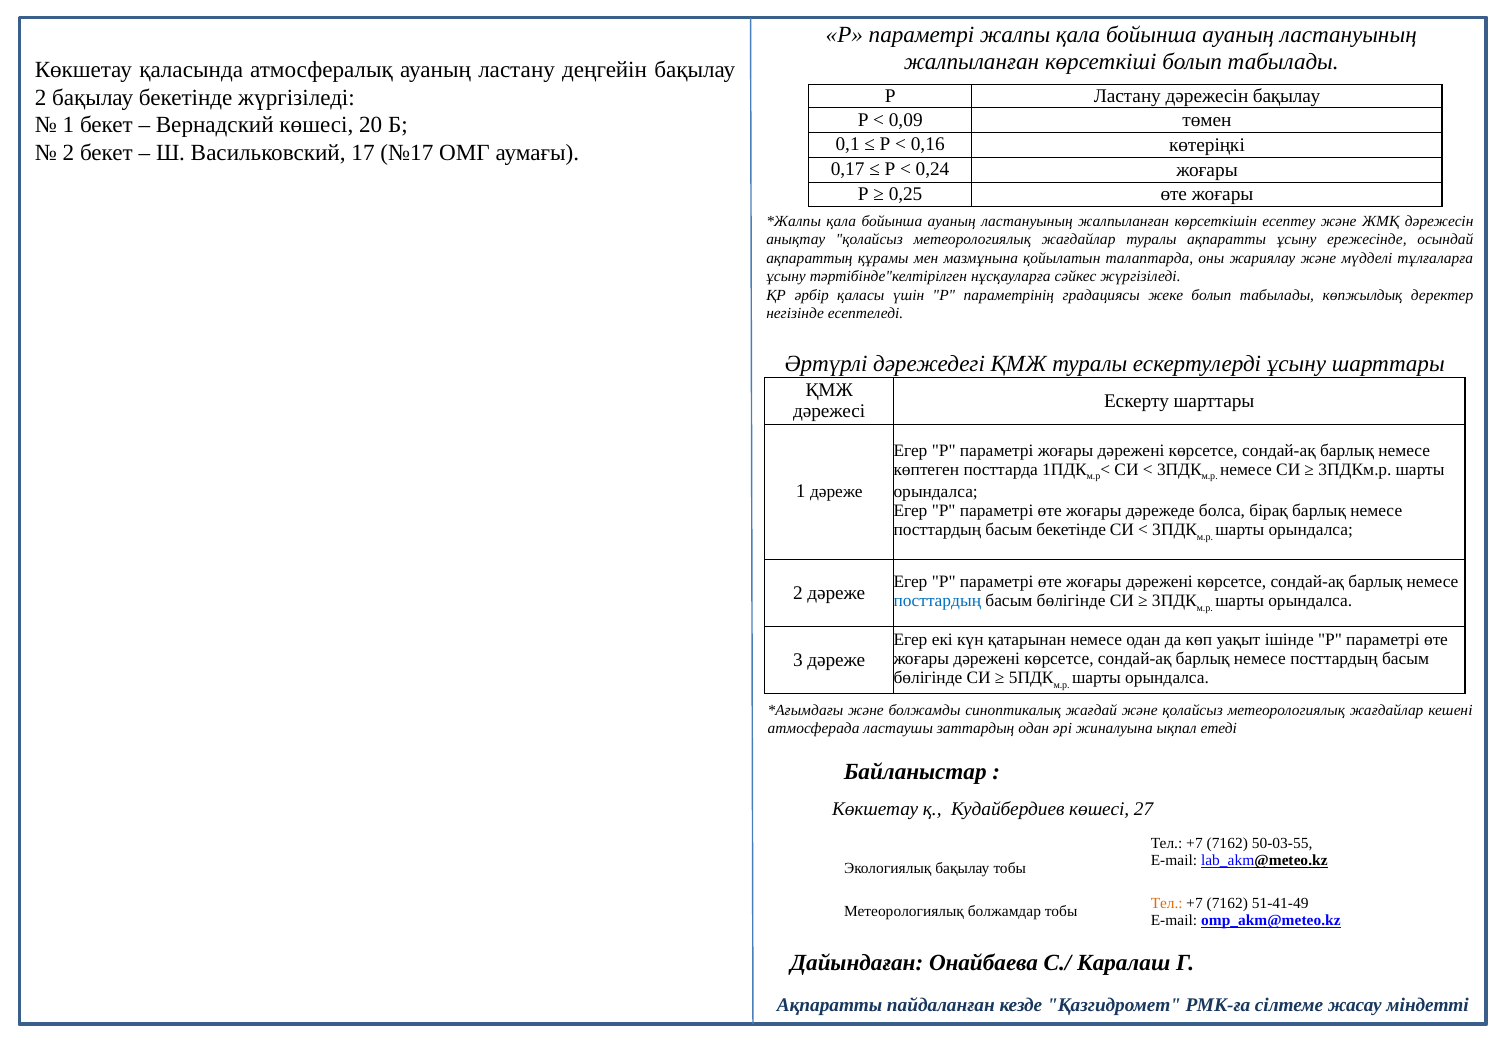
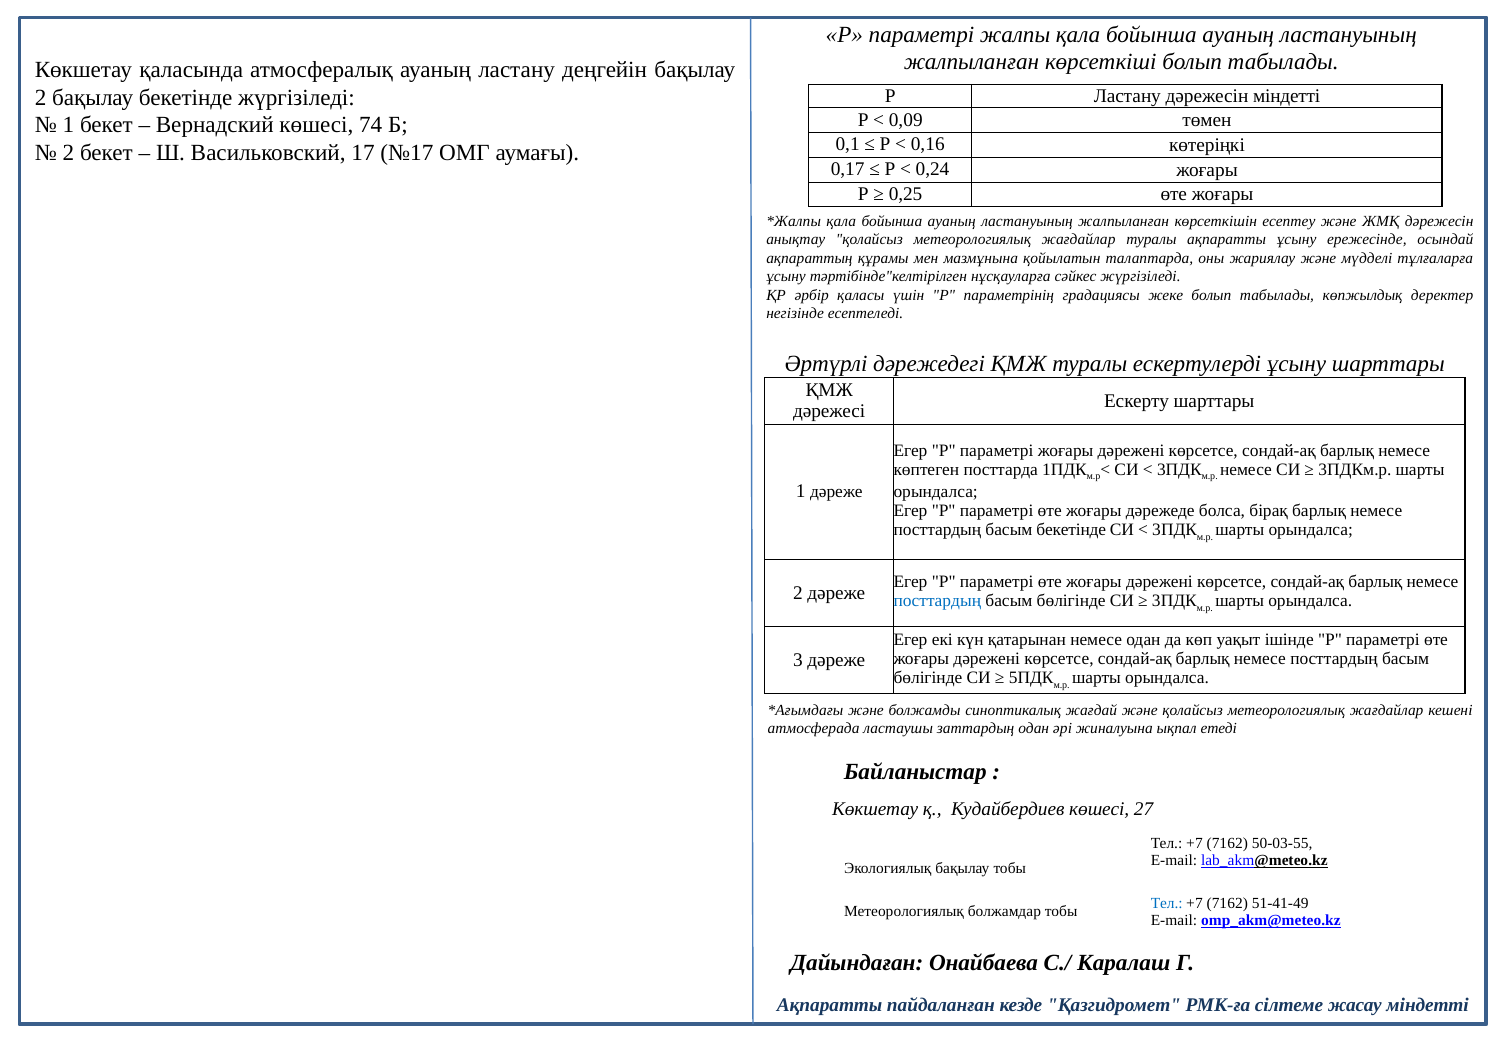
дәрежесін бақылау: бақылау -> міндетті
20: 20 -> 74
Тел at (1167, 904) colour: orange -> blue
